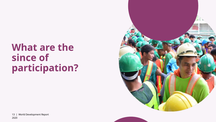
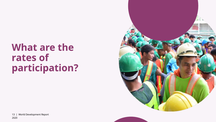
since: since -> rates
